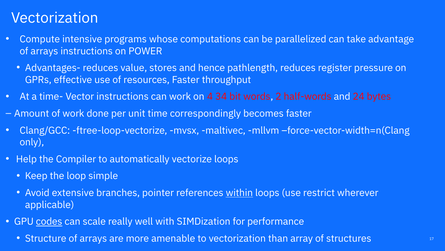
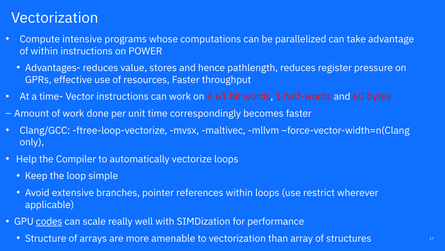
arrays at (44, 51): arrays -> within
34: 34 -> 61
2: 2 -> 1
24: 24 -> 60
within at (239, 192) underline: present -> none
